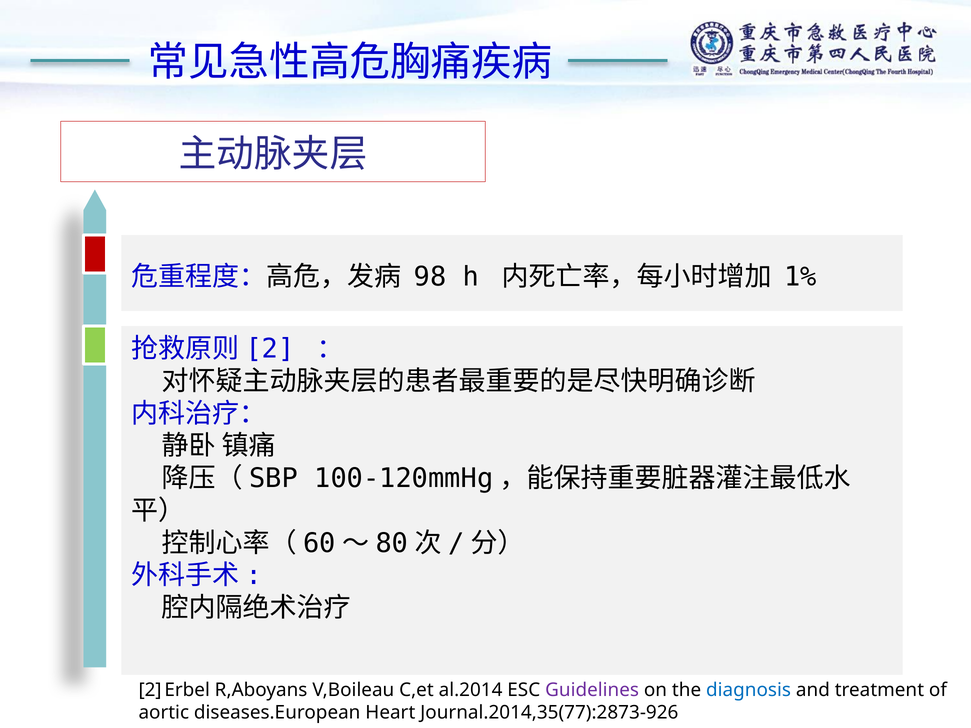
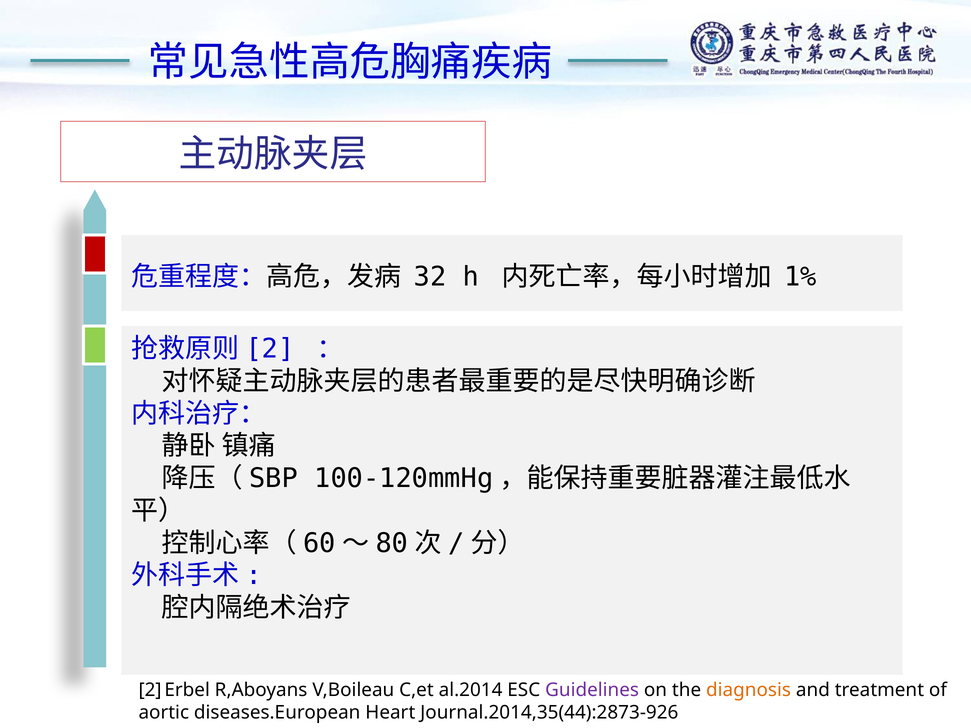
98: 98 -> 32
diagnosis colour: blue -> orange
Journal.2014,35(77):2873-926: Journal.2014,35(77):2873-926 -> Journal.2014,35(44):2873-926
